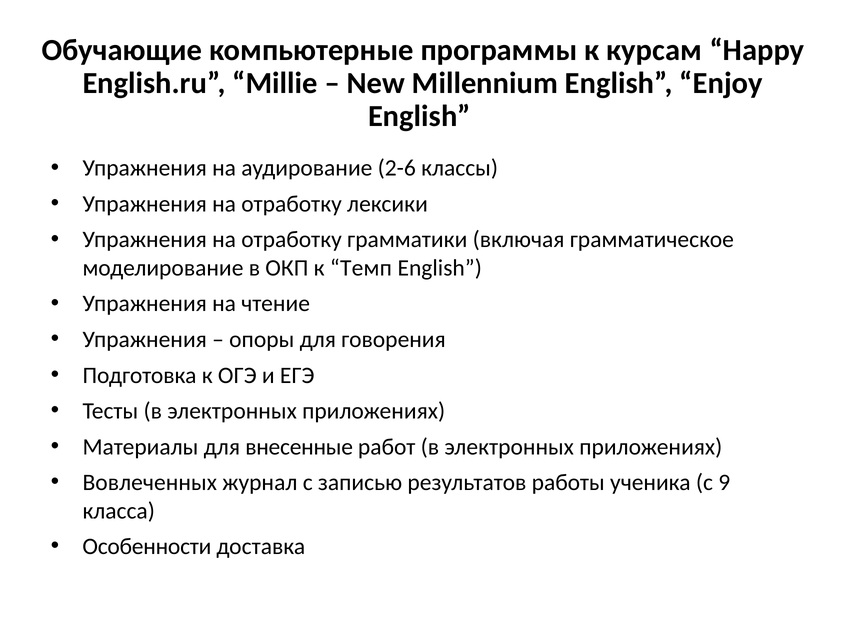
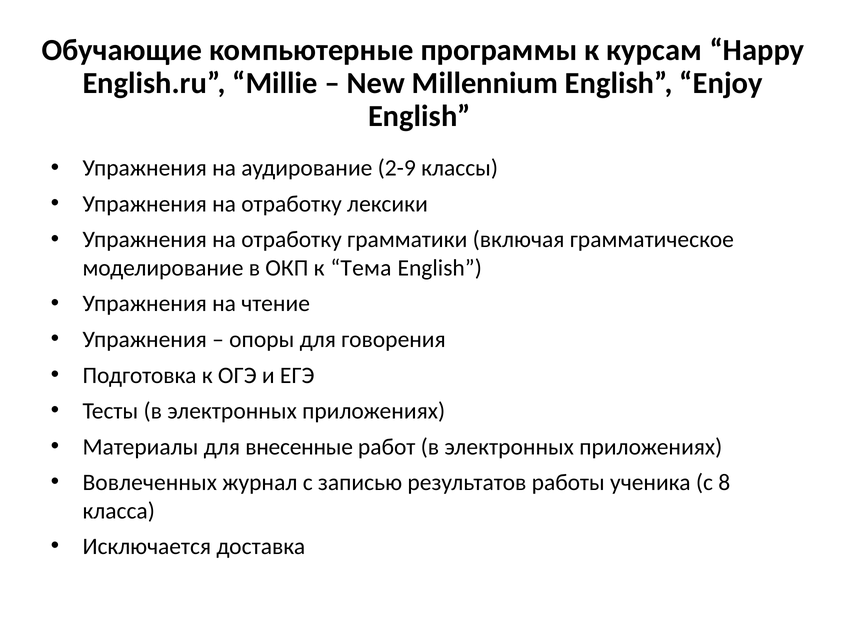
2-6: 2-6 -> 2-9
Темп: Темп -> Тема
9: 9 -> 8
Особенности: Особенности -> Исключается
